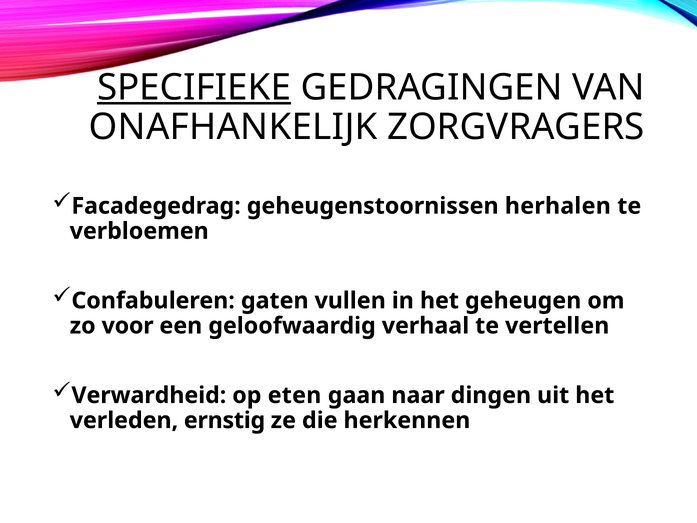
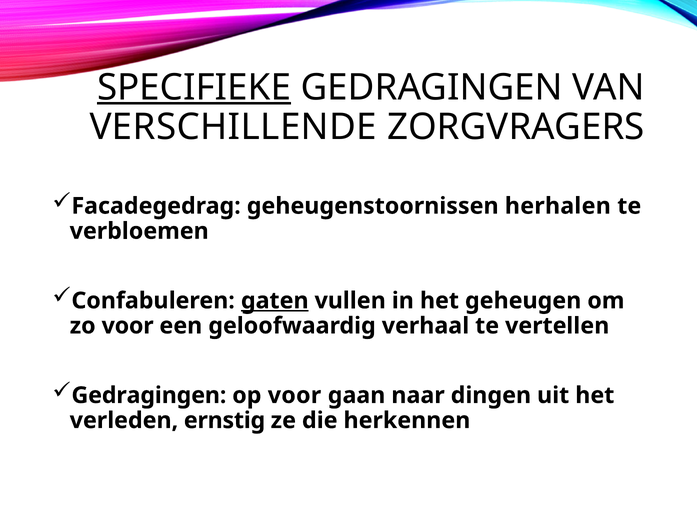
ONAFHANKELIJK: ONAFHANKELIJK -> VERSCHILLENDE
gaten underline: none -> present
Verwardheid at (149, 395): Verwardheid -> Gedragingen
op eten: eten -> voor
